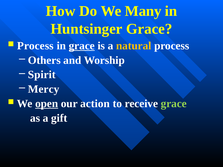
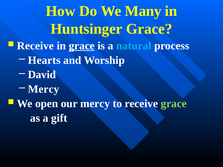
Process at (35, 46): Process -> Receive
natural colour: yellow -> light blue
Others: Others -> Hearts
Spirit: Spirit -> David
open underline: present -> none
our action: action -> mercy
